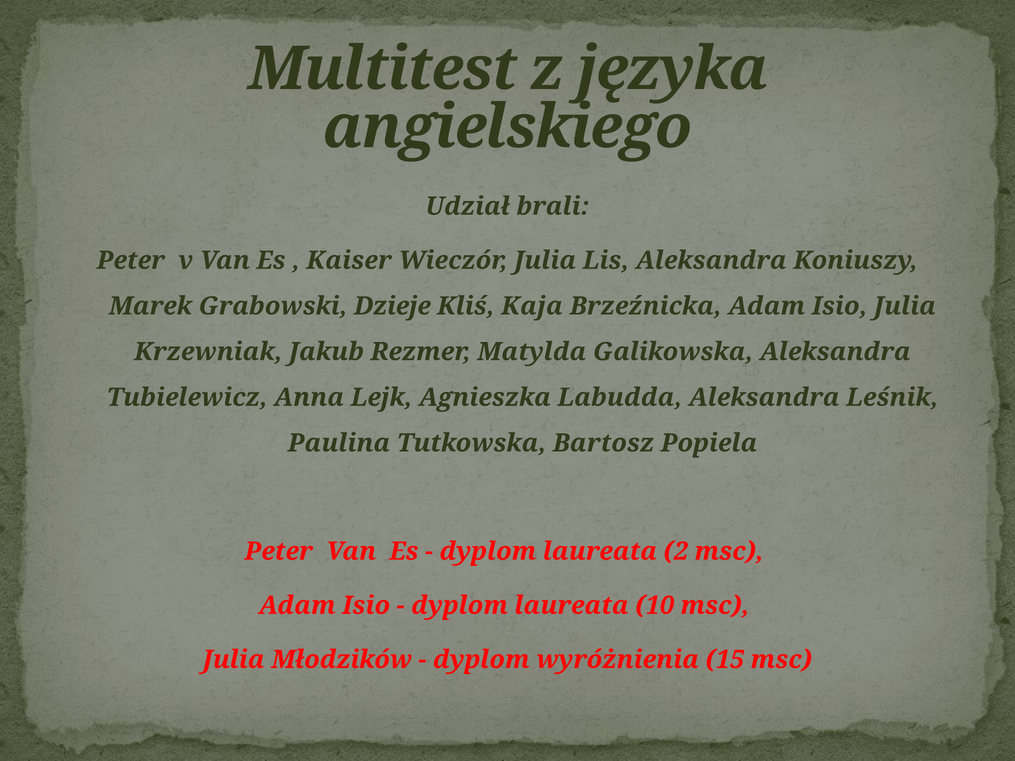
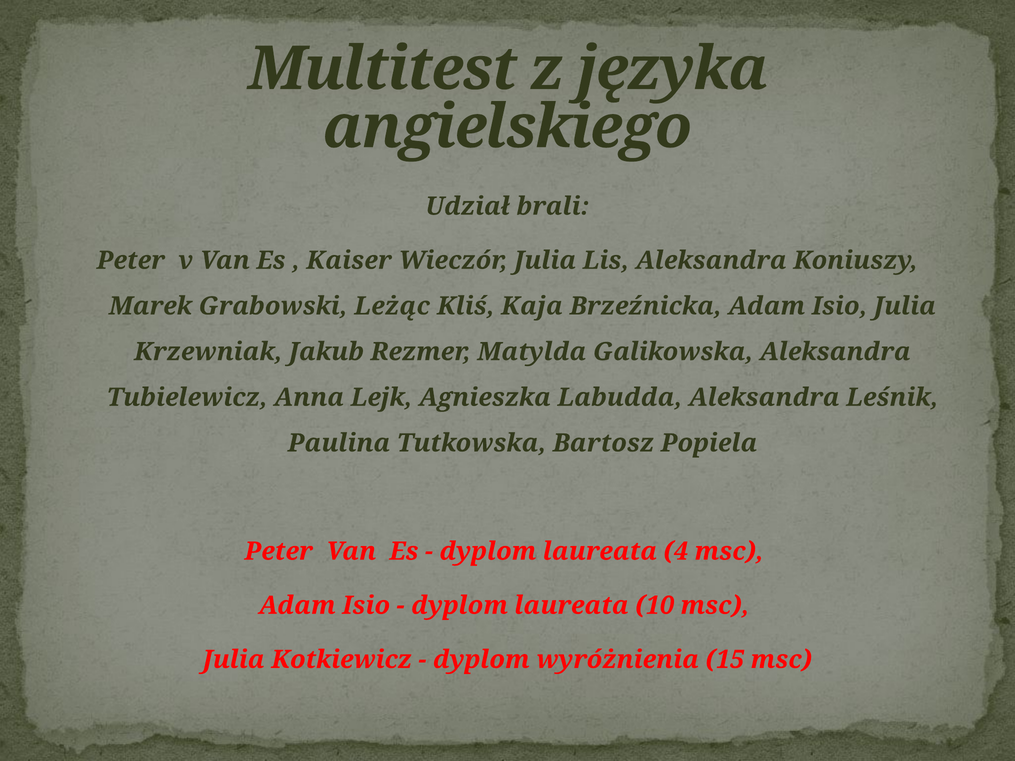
Dzieje: Dzieje -> Leżąc
2: 2 -> 4
Młodzików: Młodzików -> Kotkiewicz
